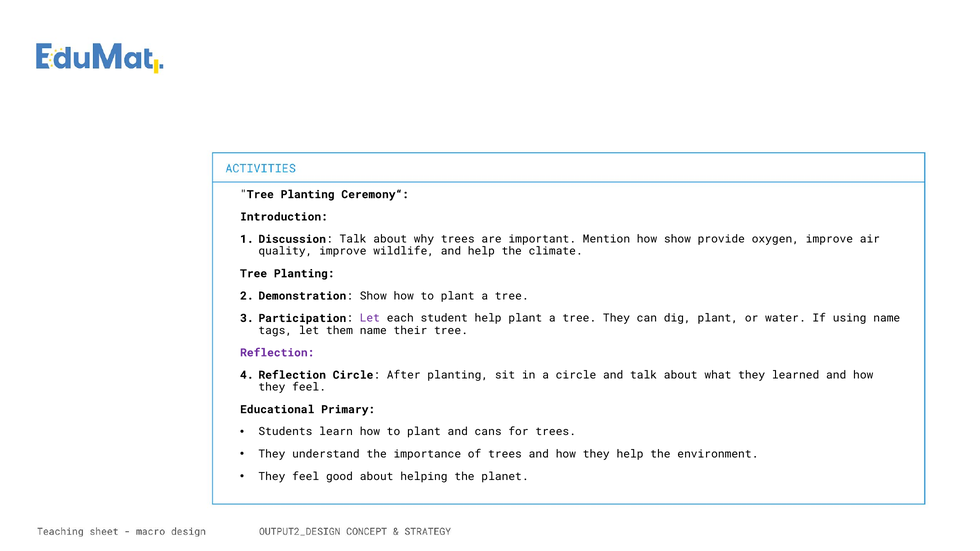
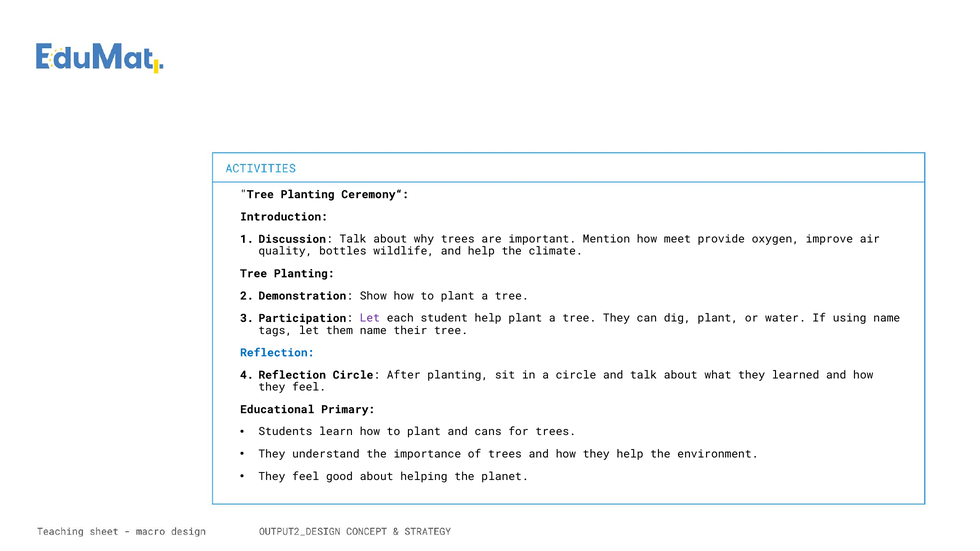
how show: show -> meet
quality improve: improve -> bottles
Reflection at (277, 353) colour: purple -> blue
